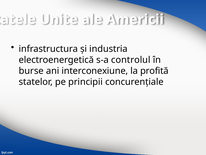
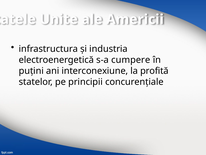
controlul: controlul -> cumpere
burse: burse -> puţini
